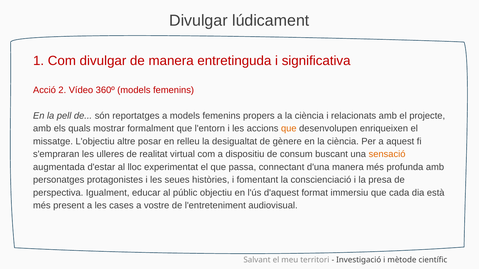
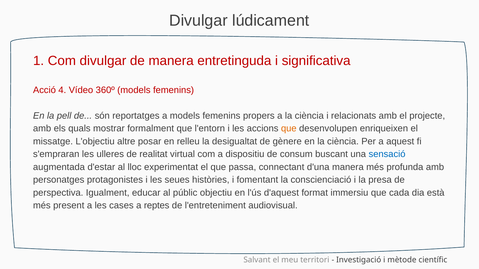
2: 2 -> 4
sensació colour: orange -> blue
vostre: vostre -> reptes
